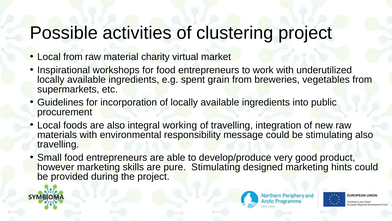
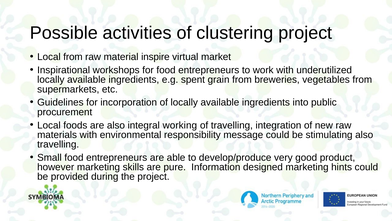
charity: charity -> inspire
pure Stimulating: Stimulating -> Information
